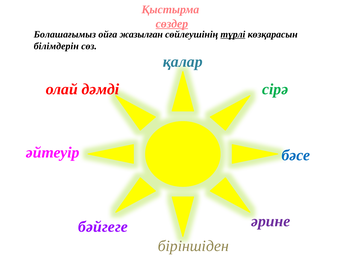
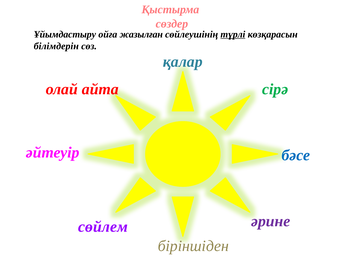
сөздер underline: present -> none
Болашағымыз: Болашағымыз -> Ұйымдастыру
дәмді: дәмді -> айта
бәйгеге: бәйгеге -> сөйлем
